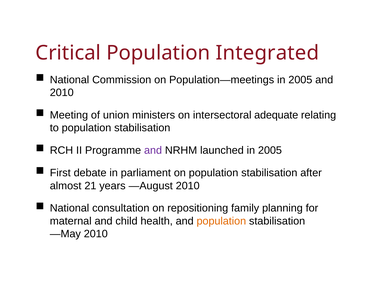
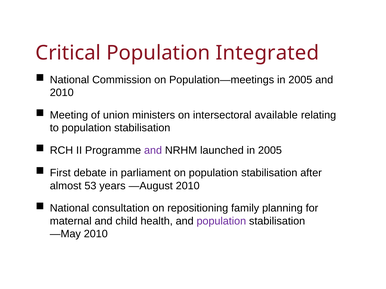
adequate: adequate -> available
21: 21 -> 53
population at (221, 221) colour: orange -> purple
